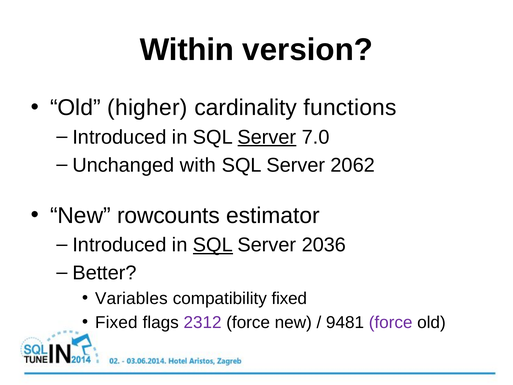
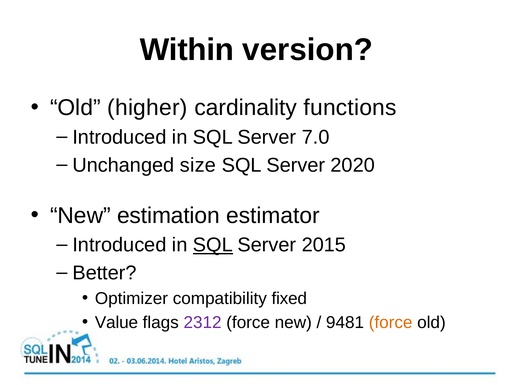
Server at (267, 137) underline: present -> none
with: with -> size
2062: 2062 -> 2020
rowcounts: rowcounts -> estimation
2036: 2036 -> 2015
Variables: Variables -> Optimizer
Fixed at (116, 322): Fixed -> Value
force at (391, 322) colour: purple -> orange
